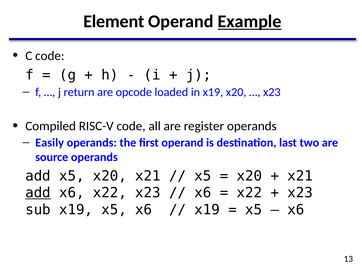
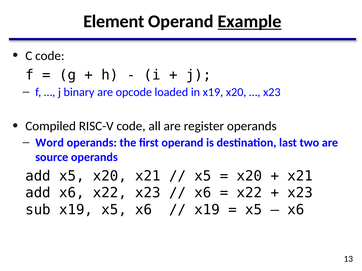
return: return -> binary
Easily: Easily -> Word
add at (38, 193) underline: present -> none
